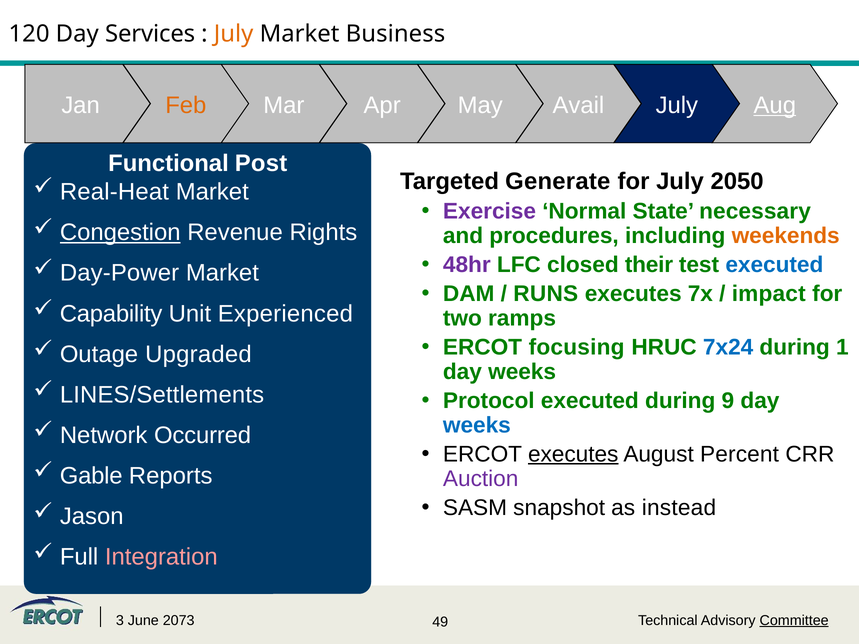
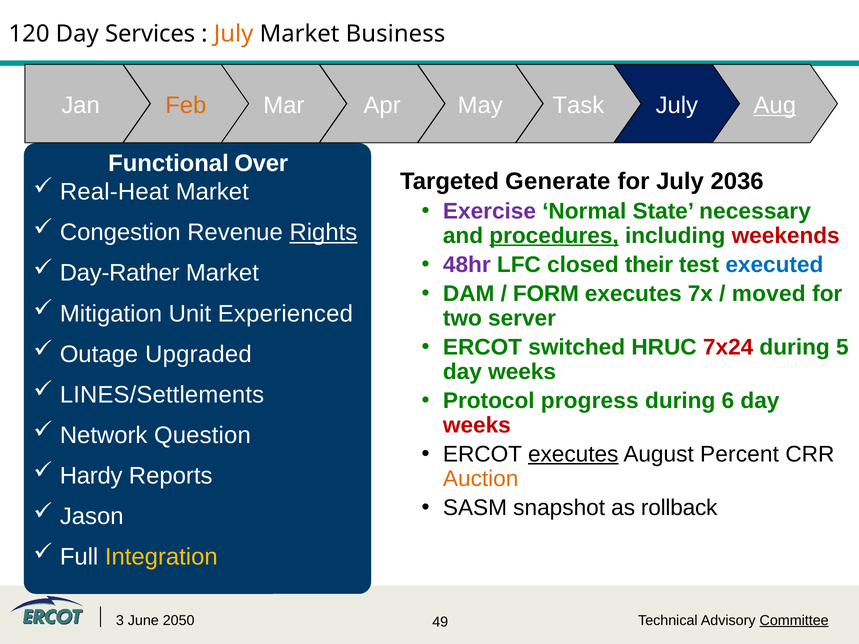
Avail: Avail -> Task
Post: Post -> Over
2050: 2050 -> 2036
Congestion underline: present -> none
Rights underline: none -> present
procedures underline: none -> present
weekends colour: orange -> red
Day-Power: Day-Power -> Day-Rather
RUNS: RUNS -> FORM
impact: impact -> moved
Capability: Capability -> Mitigation
ramps: ramps -> server
focusing: focusing -> switched
7x24 colour: blue -> red
1: 1 -> 5
Protocol executed: executed -> progress
9: 9 -> 6
weeks at (477, 425) colour: blue -> red
Occurred: Occurred -> Question
Gable: Gable -> Hardy
Auction colour: purple -> orange
instead: instead -> rollback
Integration colour: pink -> yellow
2073: 2073 -> 2050
